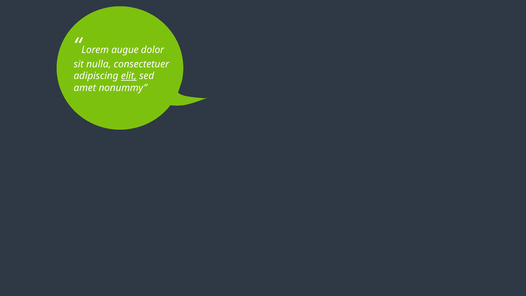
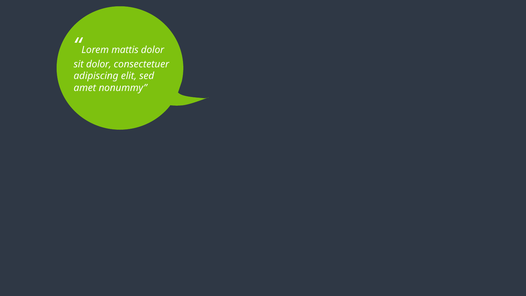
augue: augue -> mattis
sit nulla: nulla -> dolor
elit underline: present -> none
